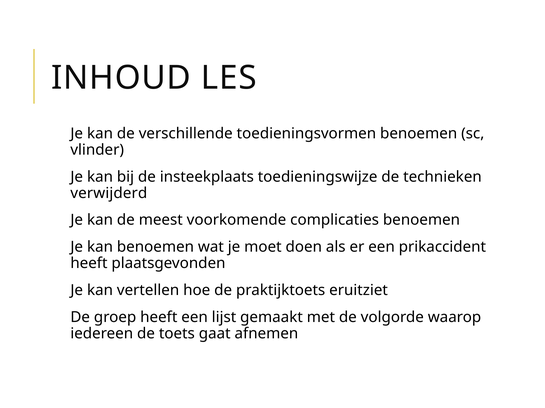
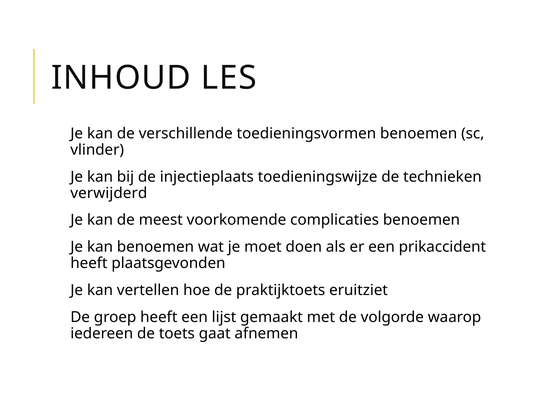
insteekplaats: insteekplaats -> injectieplaats
